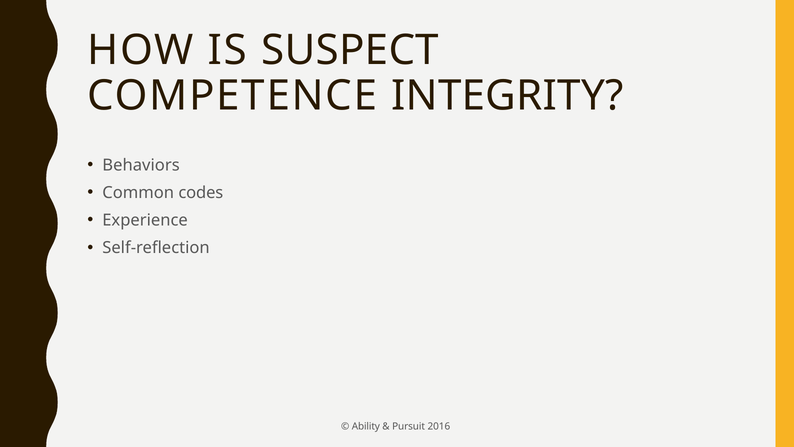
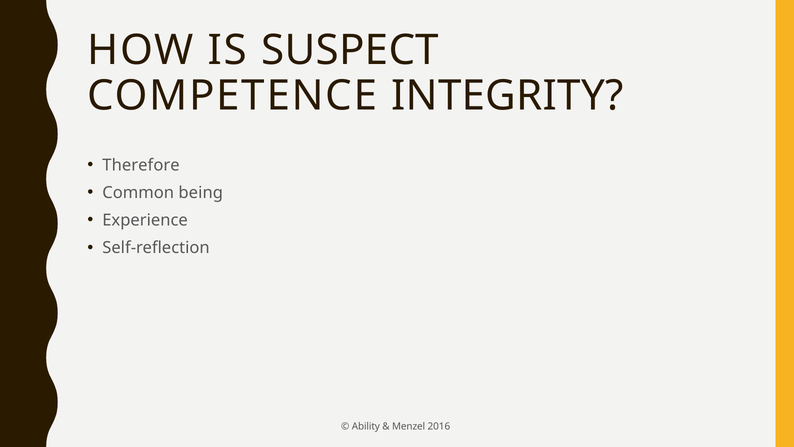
Behaviors: Behaviors -> Therefore
codes: codes -> being
Pursuit: Pursuit -> Menzel
